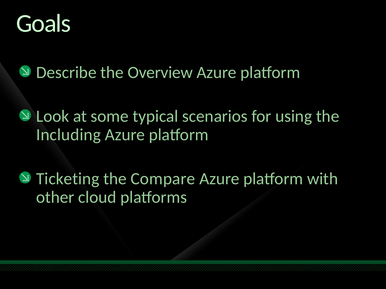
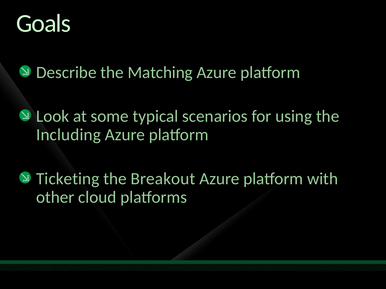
Overview: Overview -> Matching
Compare: Compare -> Breakout
